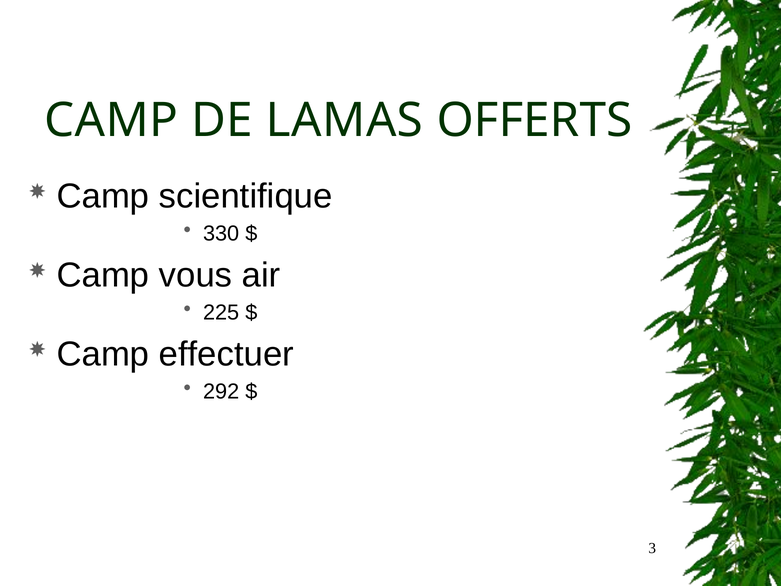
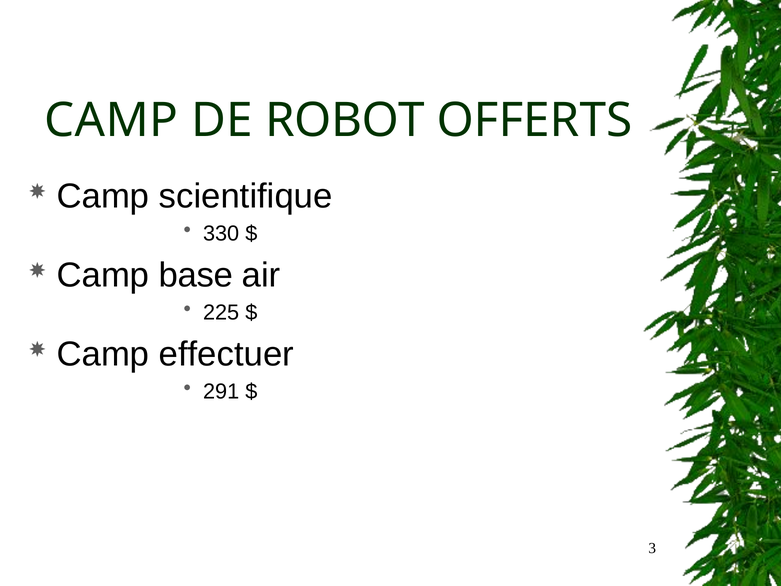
LAMAS: LAMAS -> ROBOT
vous: vous -> base
292: 292 -> 291
